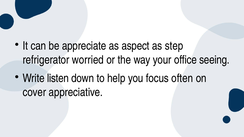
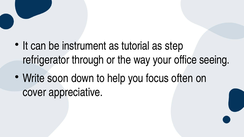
appreciate: appreciate -> instrument
aspect: aspect -> tutorial
worried: worried -> through
listen: listen -> soon
